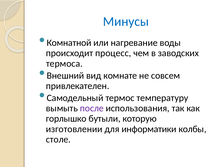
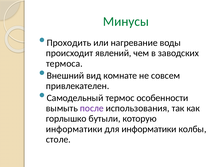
Минусы colour: blue -> green
Комнатной: Комнатной -> Проходить
процесс: процесс -> явлений
температуру: температуру -> особенности
изготовлении at (74, 129): изготовлении -> информатики
